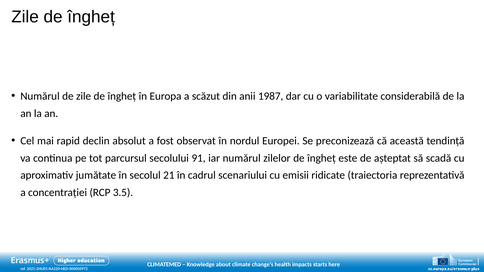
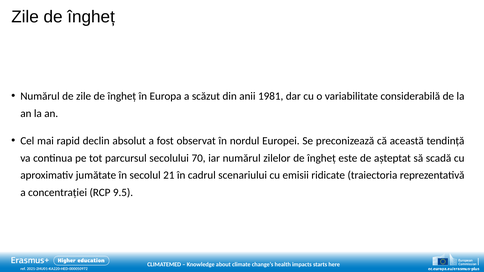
1987: 1987 -> 1981
91: 91 -> 70
3.5: 3.5 -> 9.5
